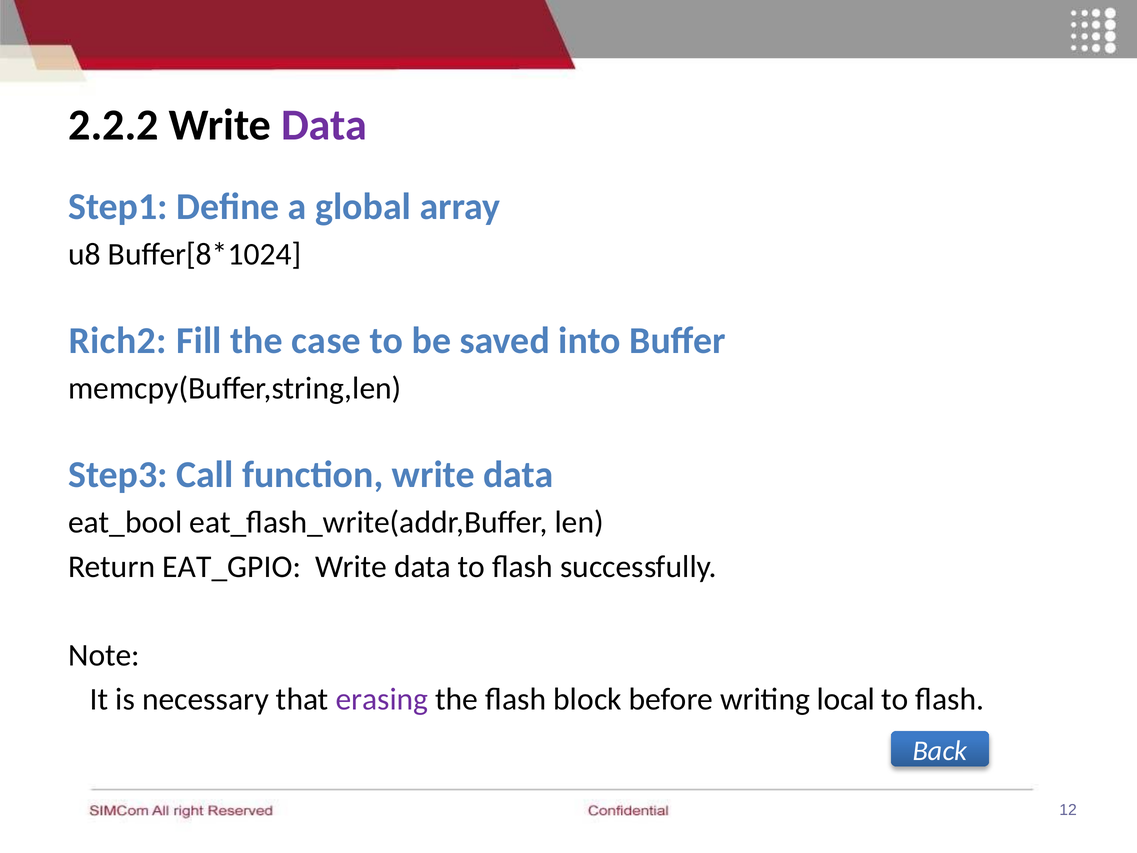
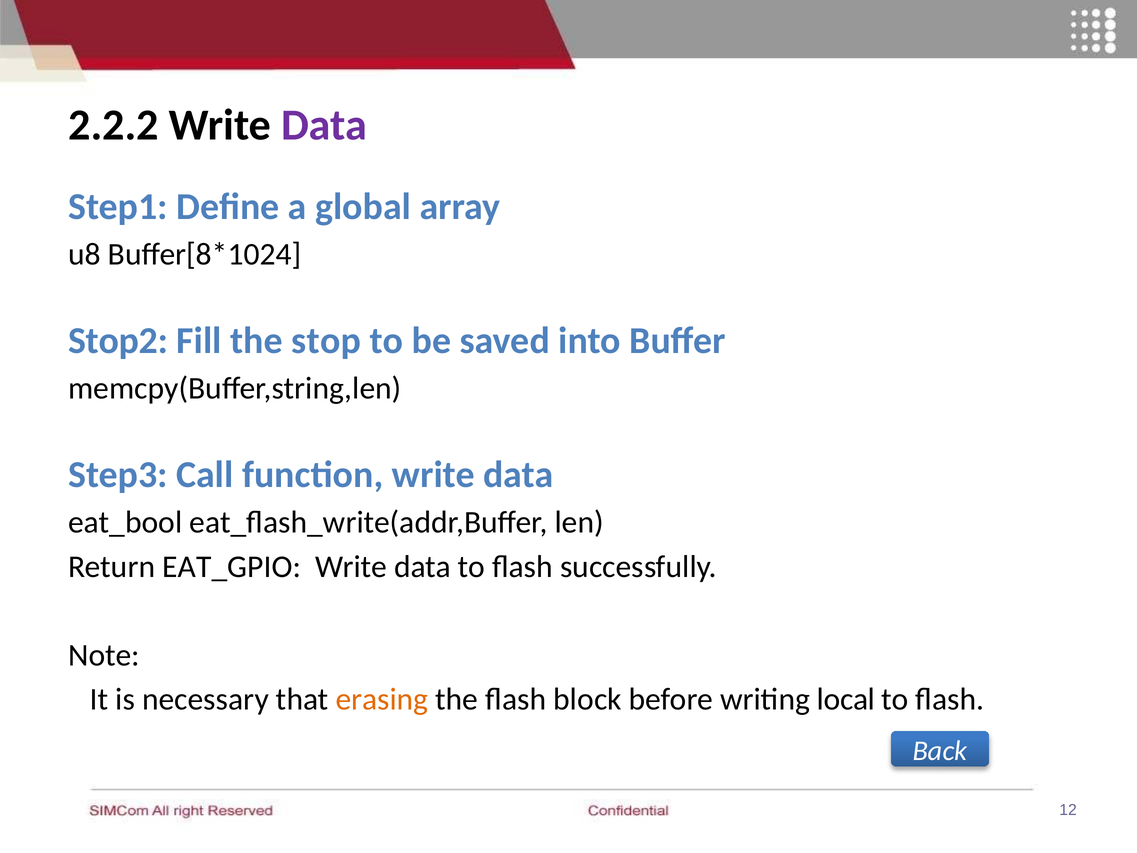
Rich2: Rich2 -> Stop2
case: case -> stop
erasing colour: purple -> orange
